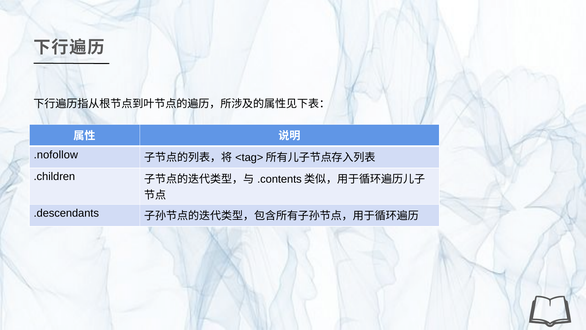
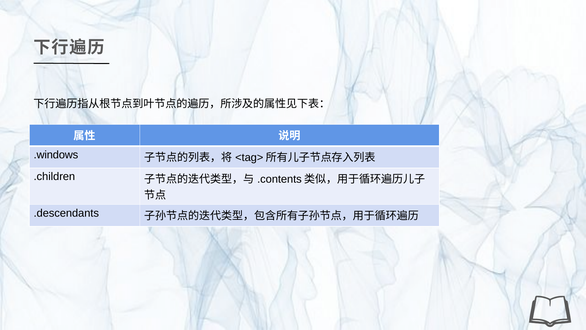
.nofollow: .nofollow -> .windows
